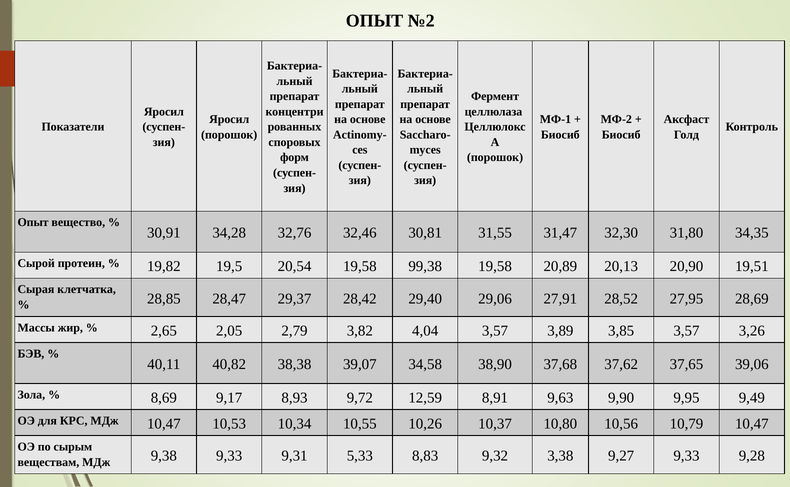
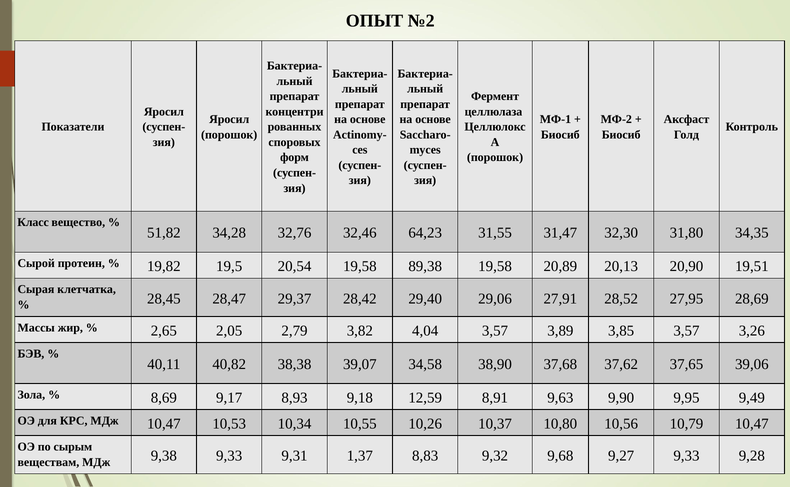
Опыт at (33, 222): Опыт -> Класс
30,91: 30,91 -> 51,82
30,81: 30,81 -> 64,23
99,38: 99,38 -> 89,38
28,85: 28,85 -> 28,45
9,72: 9,72 -> 9,18
5,33: 5,33 -> 1,37
3,38: 3,38 -> 9,68
